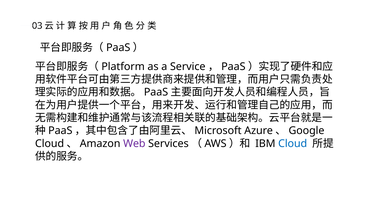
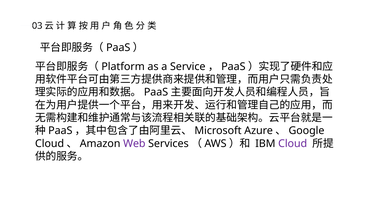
Cloud at (293, 143) colour: blue -> purple
